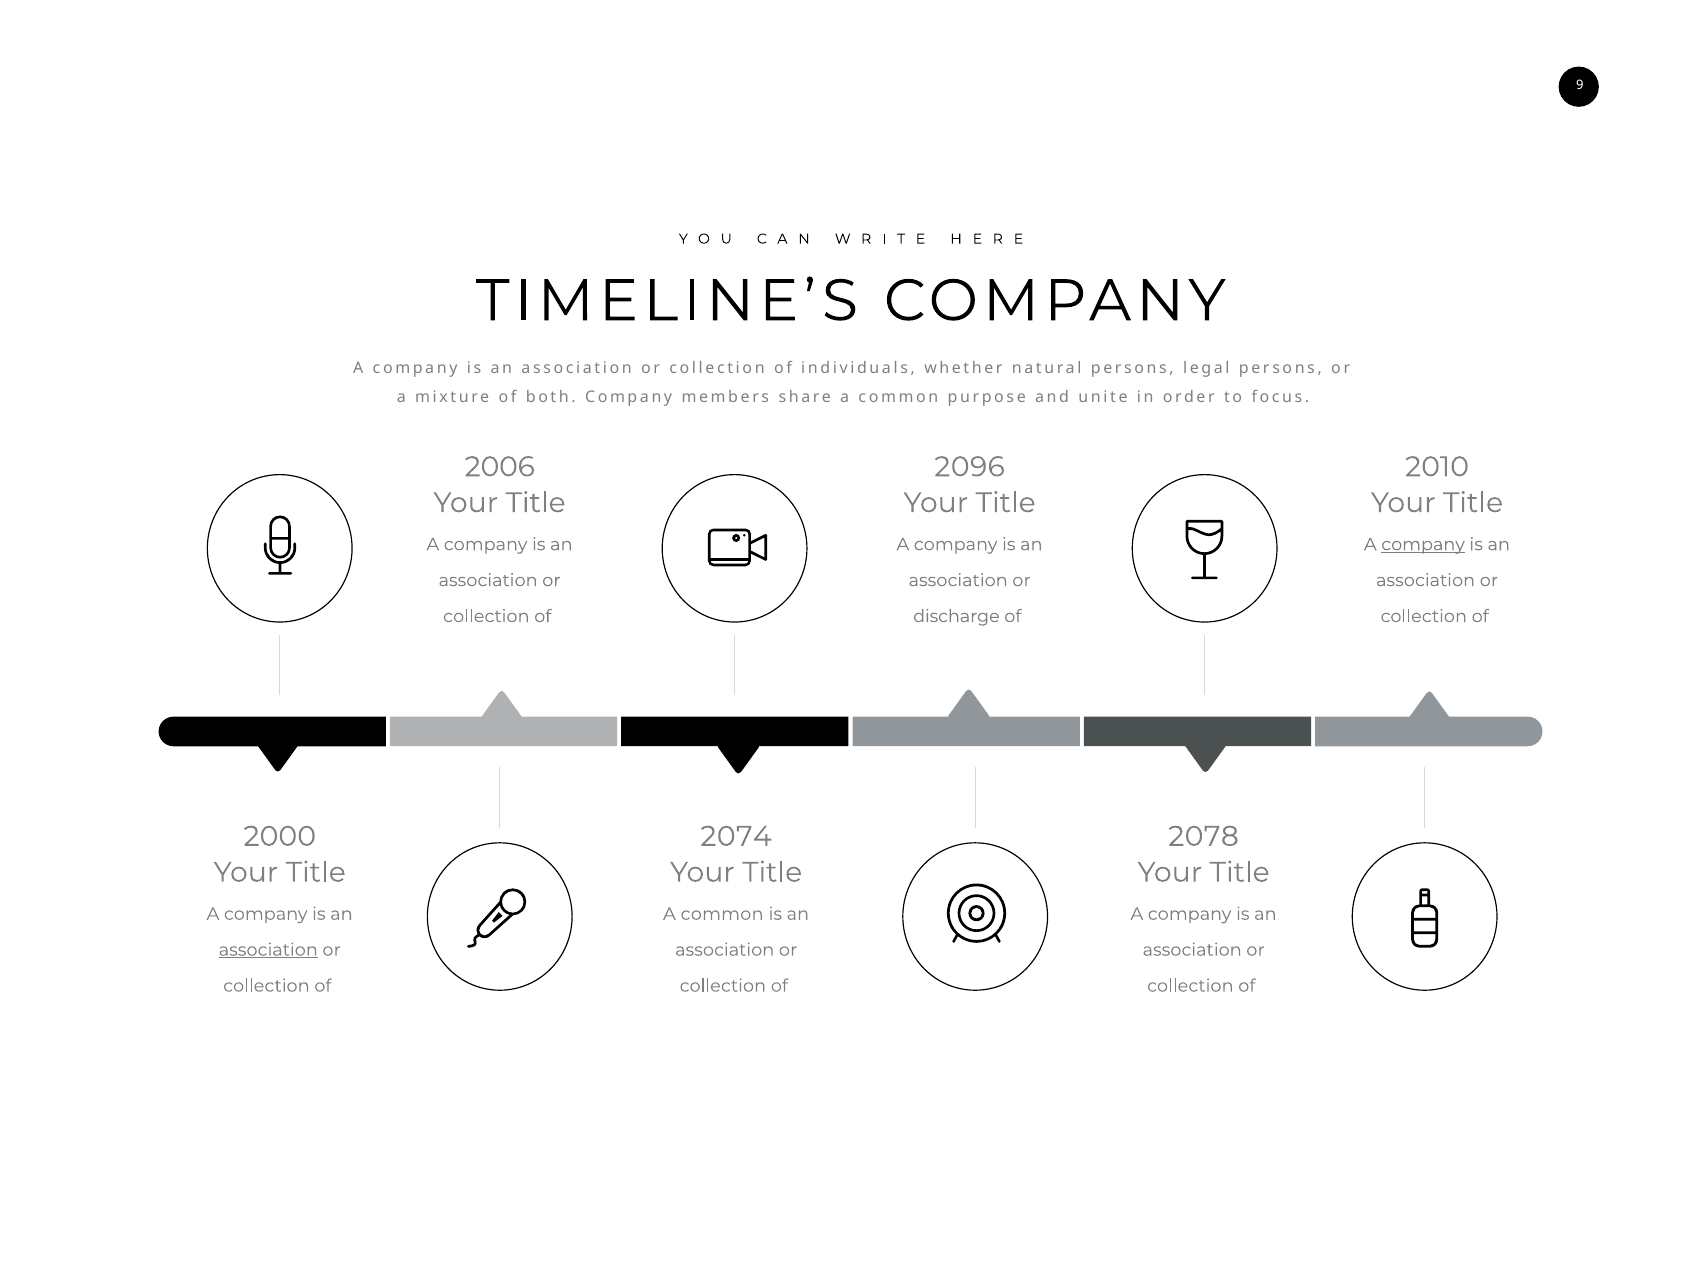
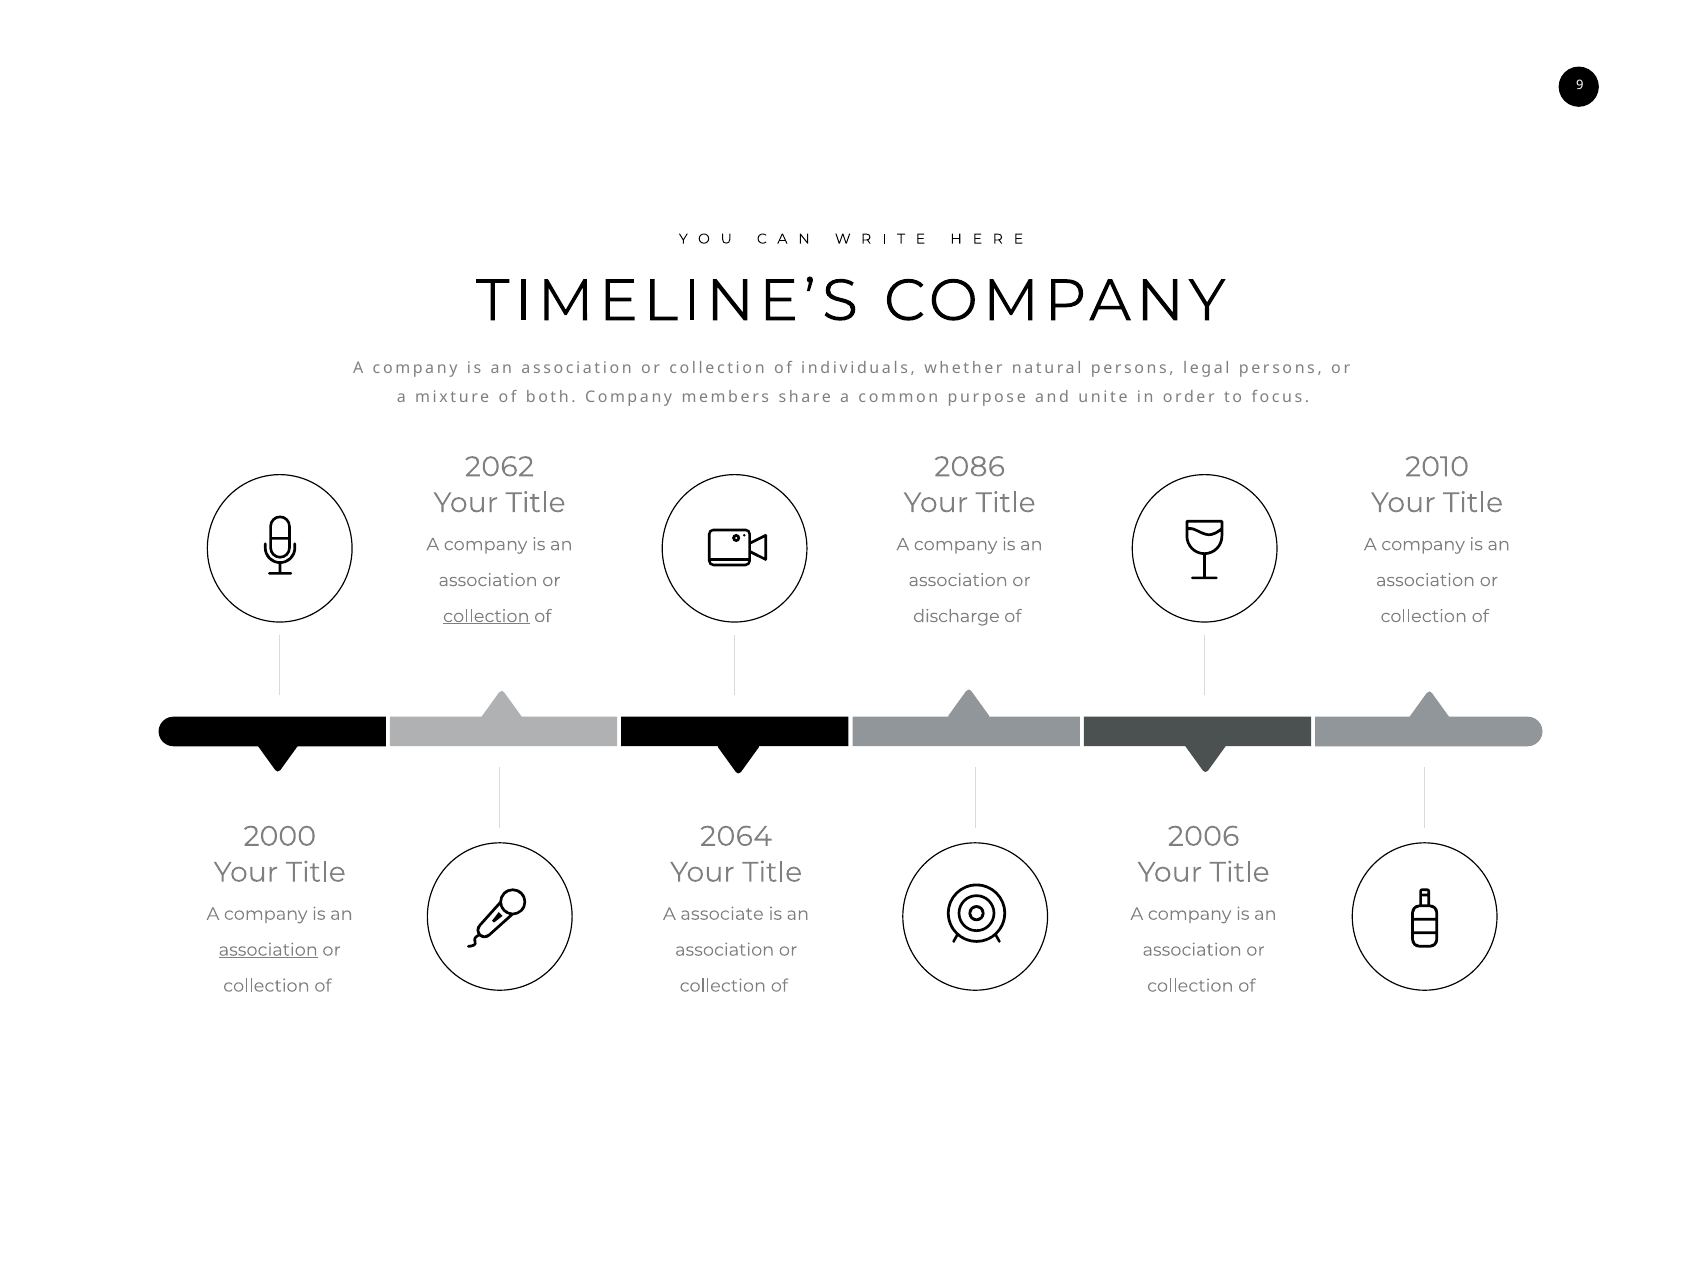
2006: 2006 -> 2062
2096: 2096 -> 2086
company at (1423, 544) underline: present -> none
collection at (486, 616) underline: none -> present
2074: 2074 -> 2064
2078: 2078 -> 2006
common at (722, 913): common -> associate
